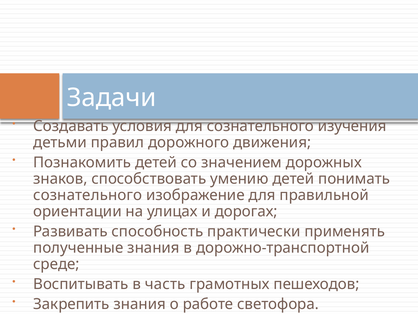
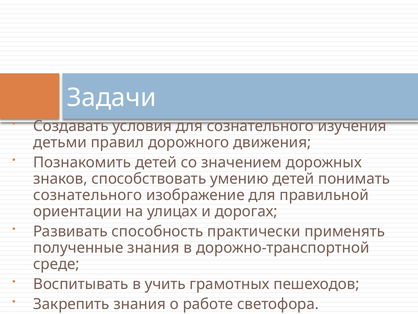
часть: часть -> учить
